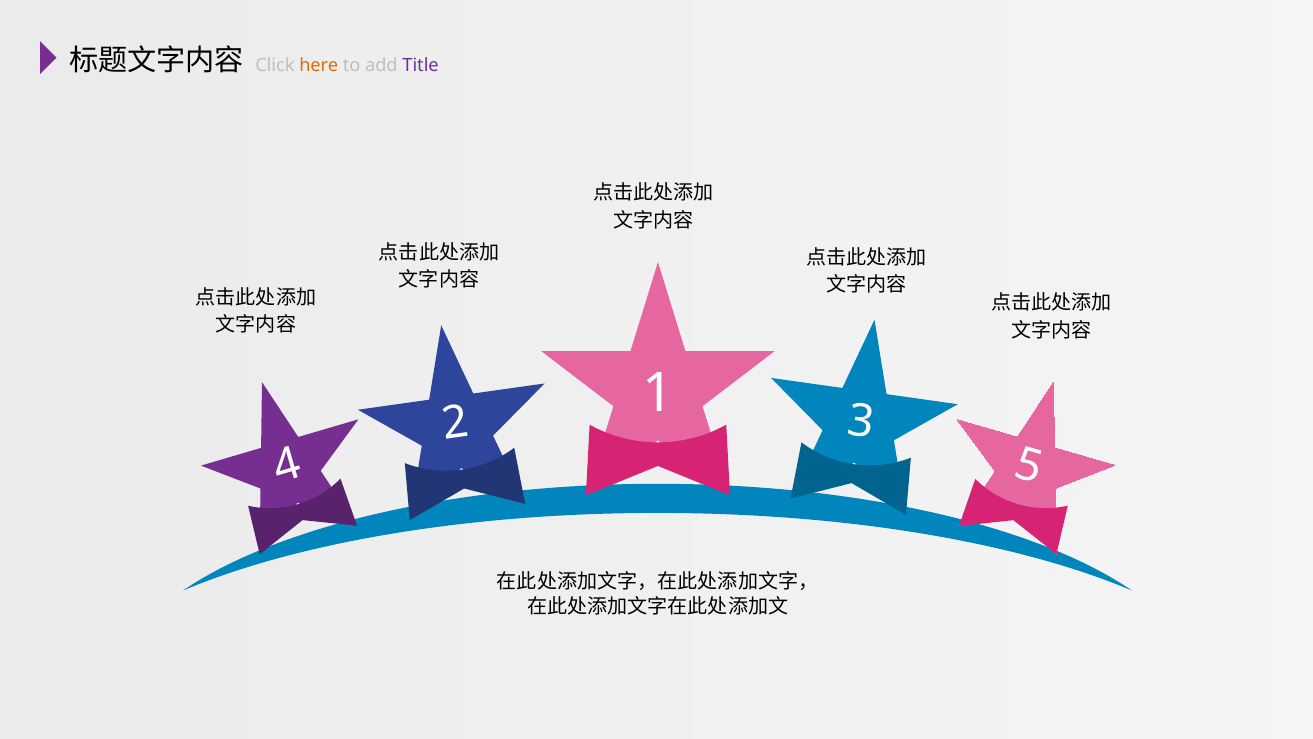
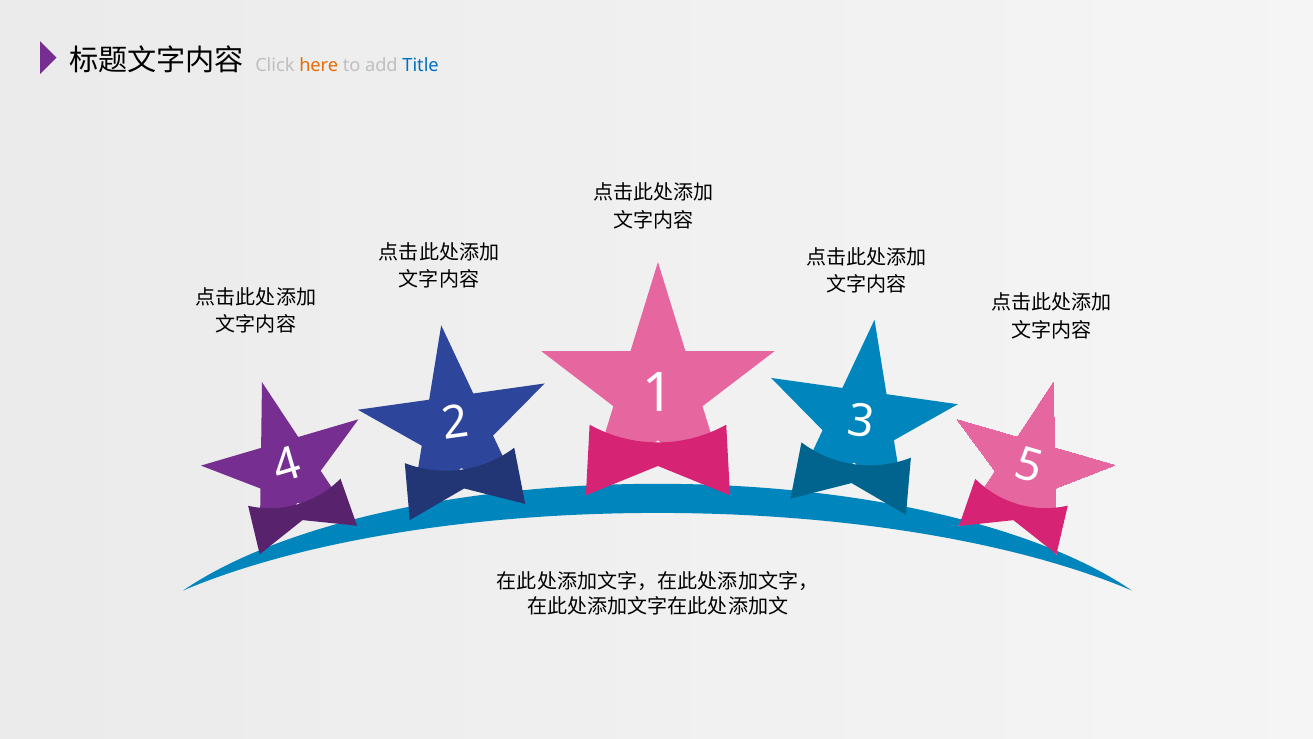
Title colour: purple -> blue
